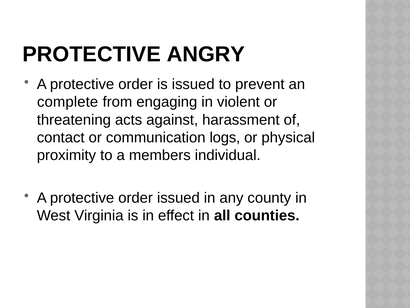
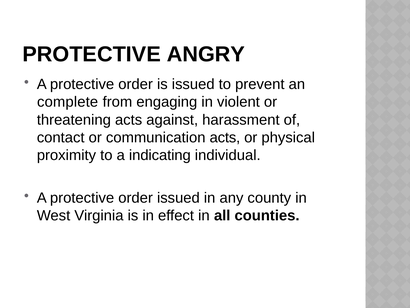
communication logs: logs -> acts
members: members -> indicating
